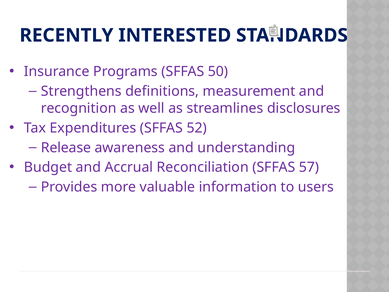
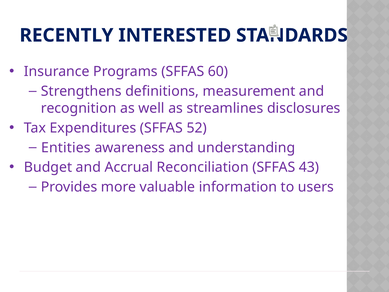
50: 50 -> 60
Release: Release -> Entities
57: 57 -> 43
